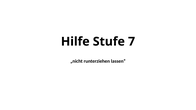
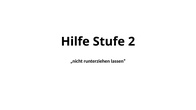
7: 7 -> 2
